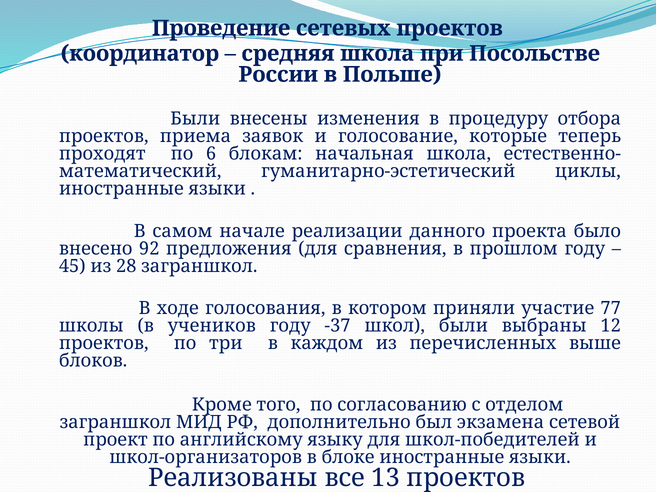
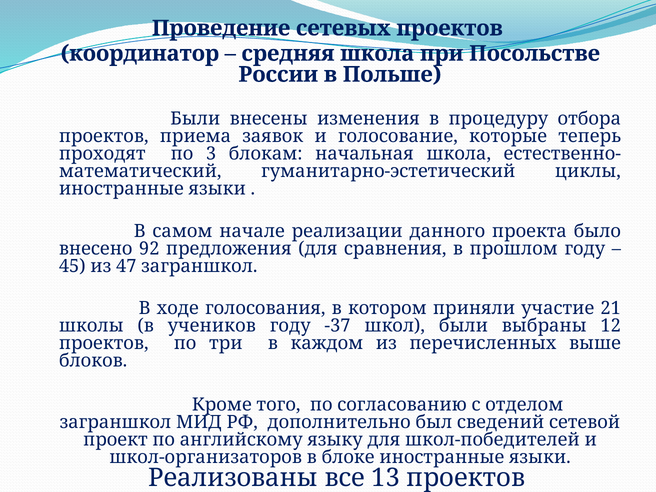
6: 6 -> 3
28: 28 -> 47
77: 77 -> 21
экзамена: экзамена -> сведений
